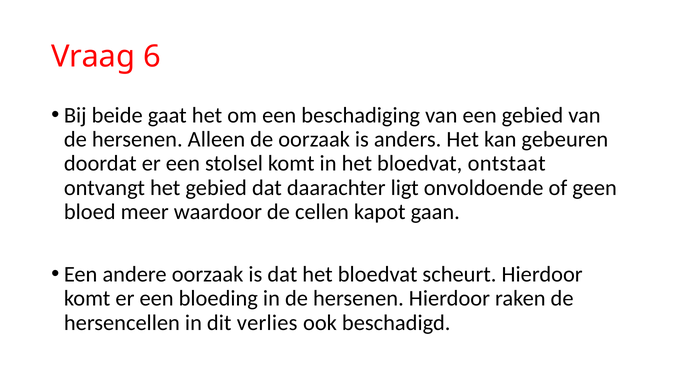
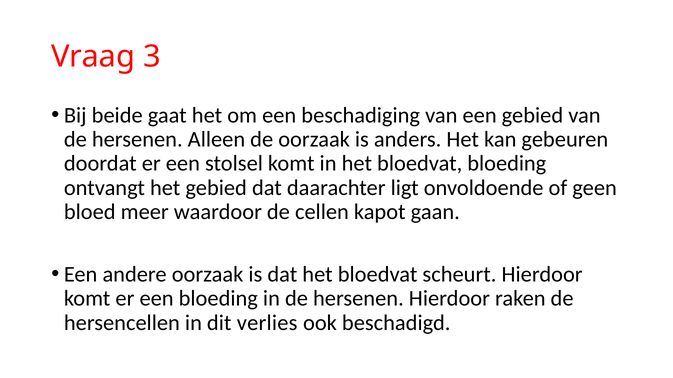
6: 6 -> 3
bloedvat ontstaat: ontstaat -> bloeding
